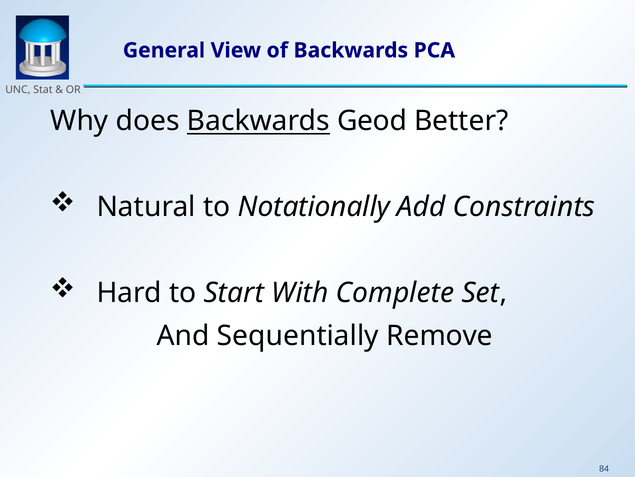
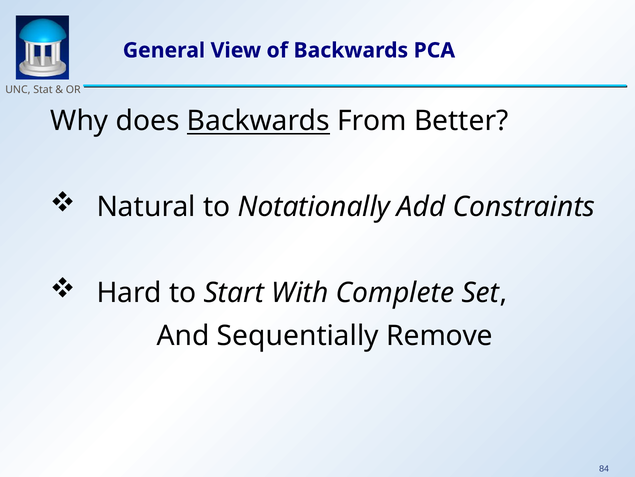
Geod: Geod -> From
